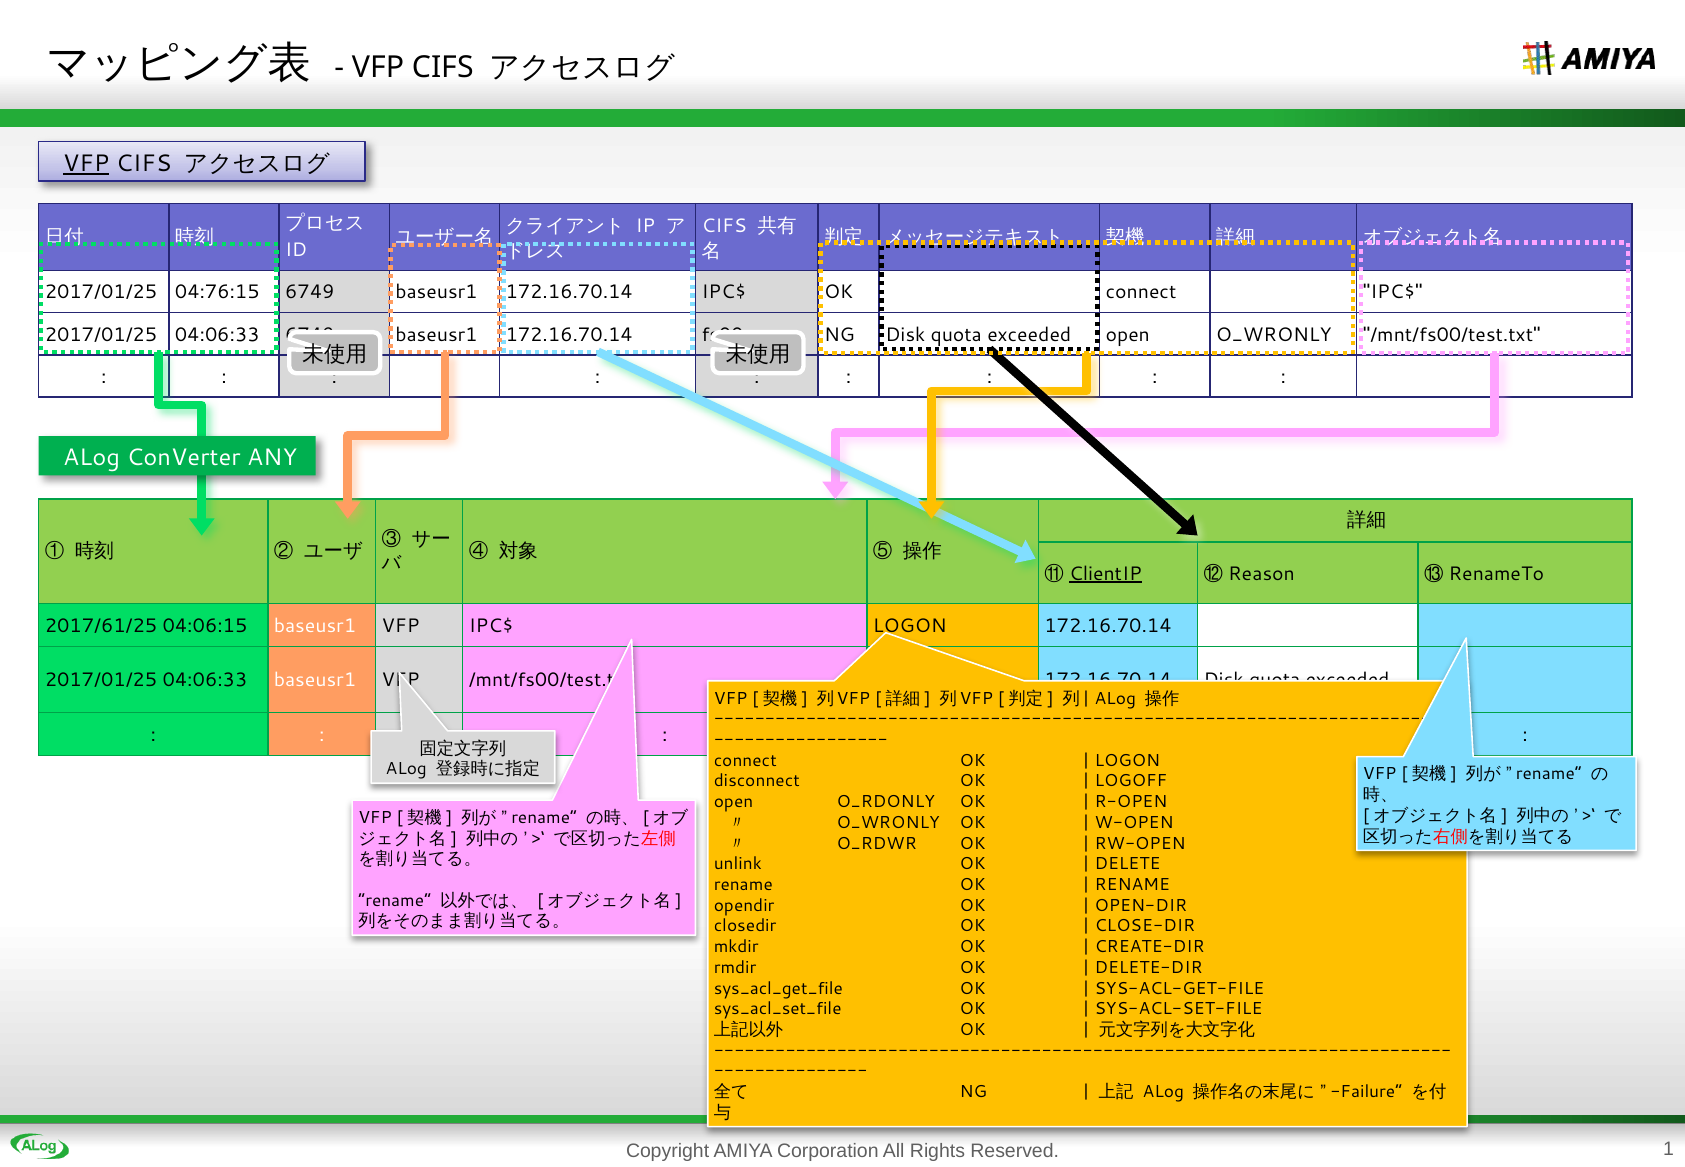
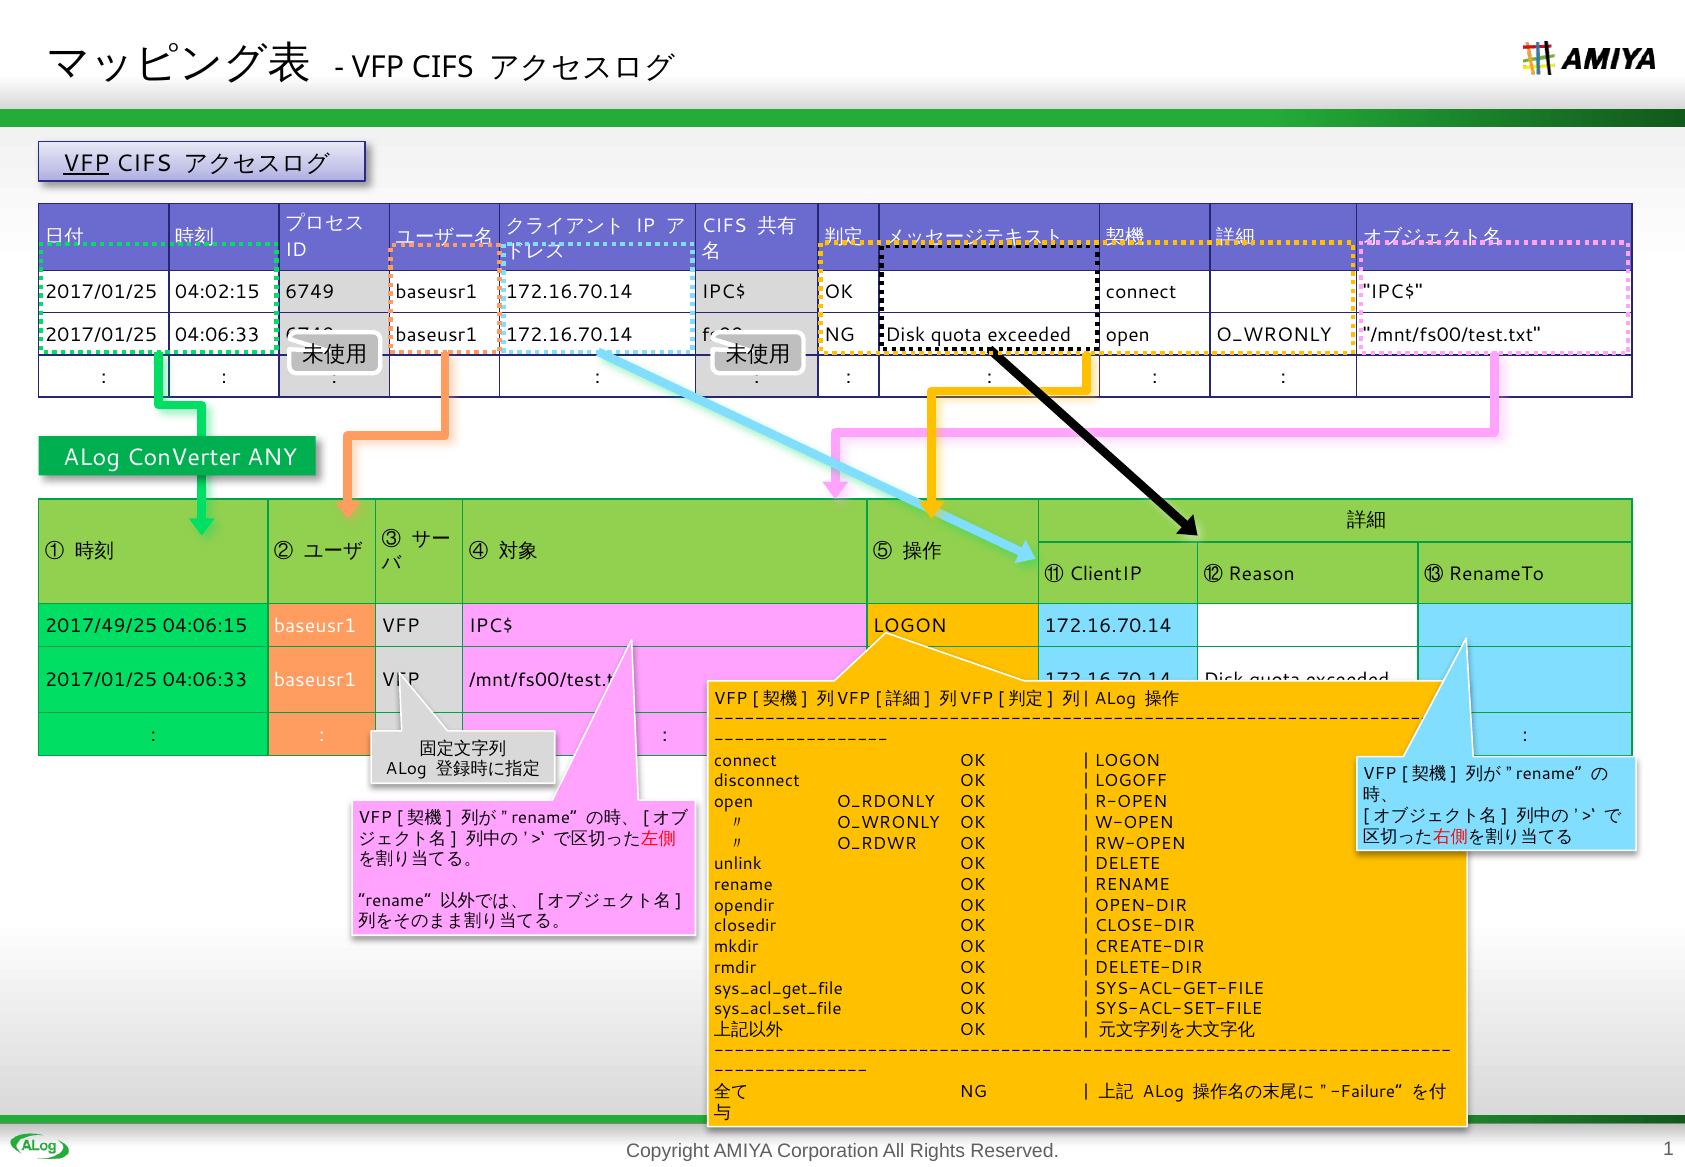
04:76:15: 04:76:15 -> 04:02:15
ClientIP underline: present -> none
2017/61/25: 2017/61/25 -> 2017/49/25
